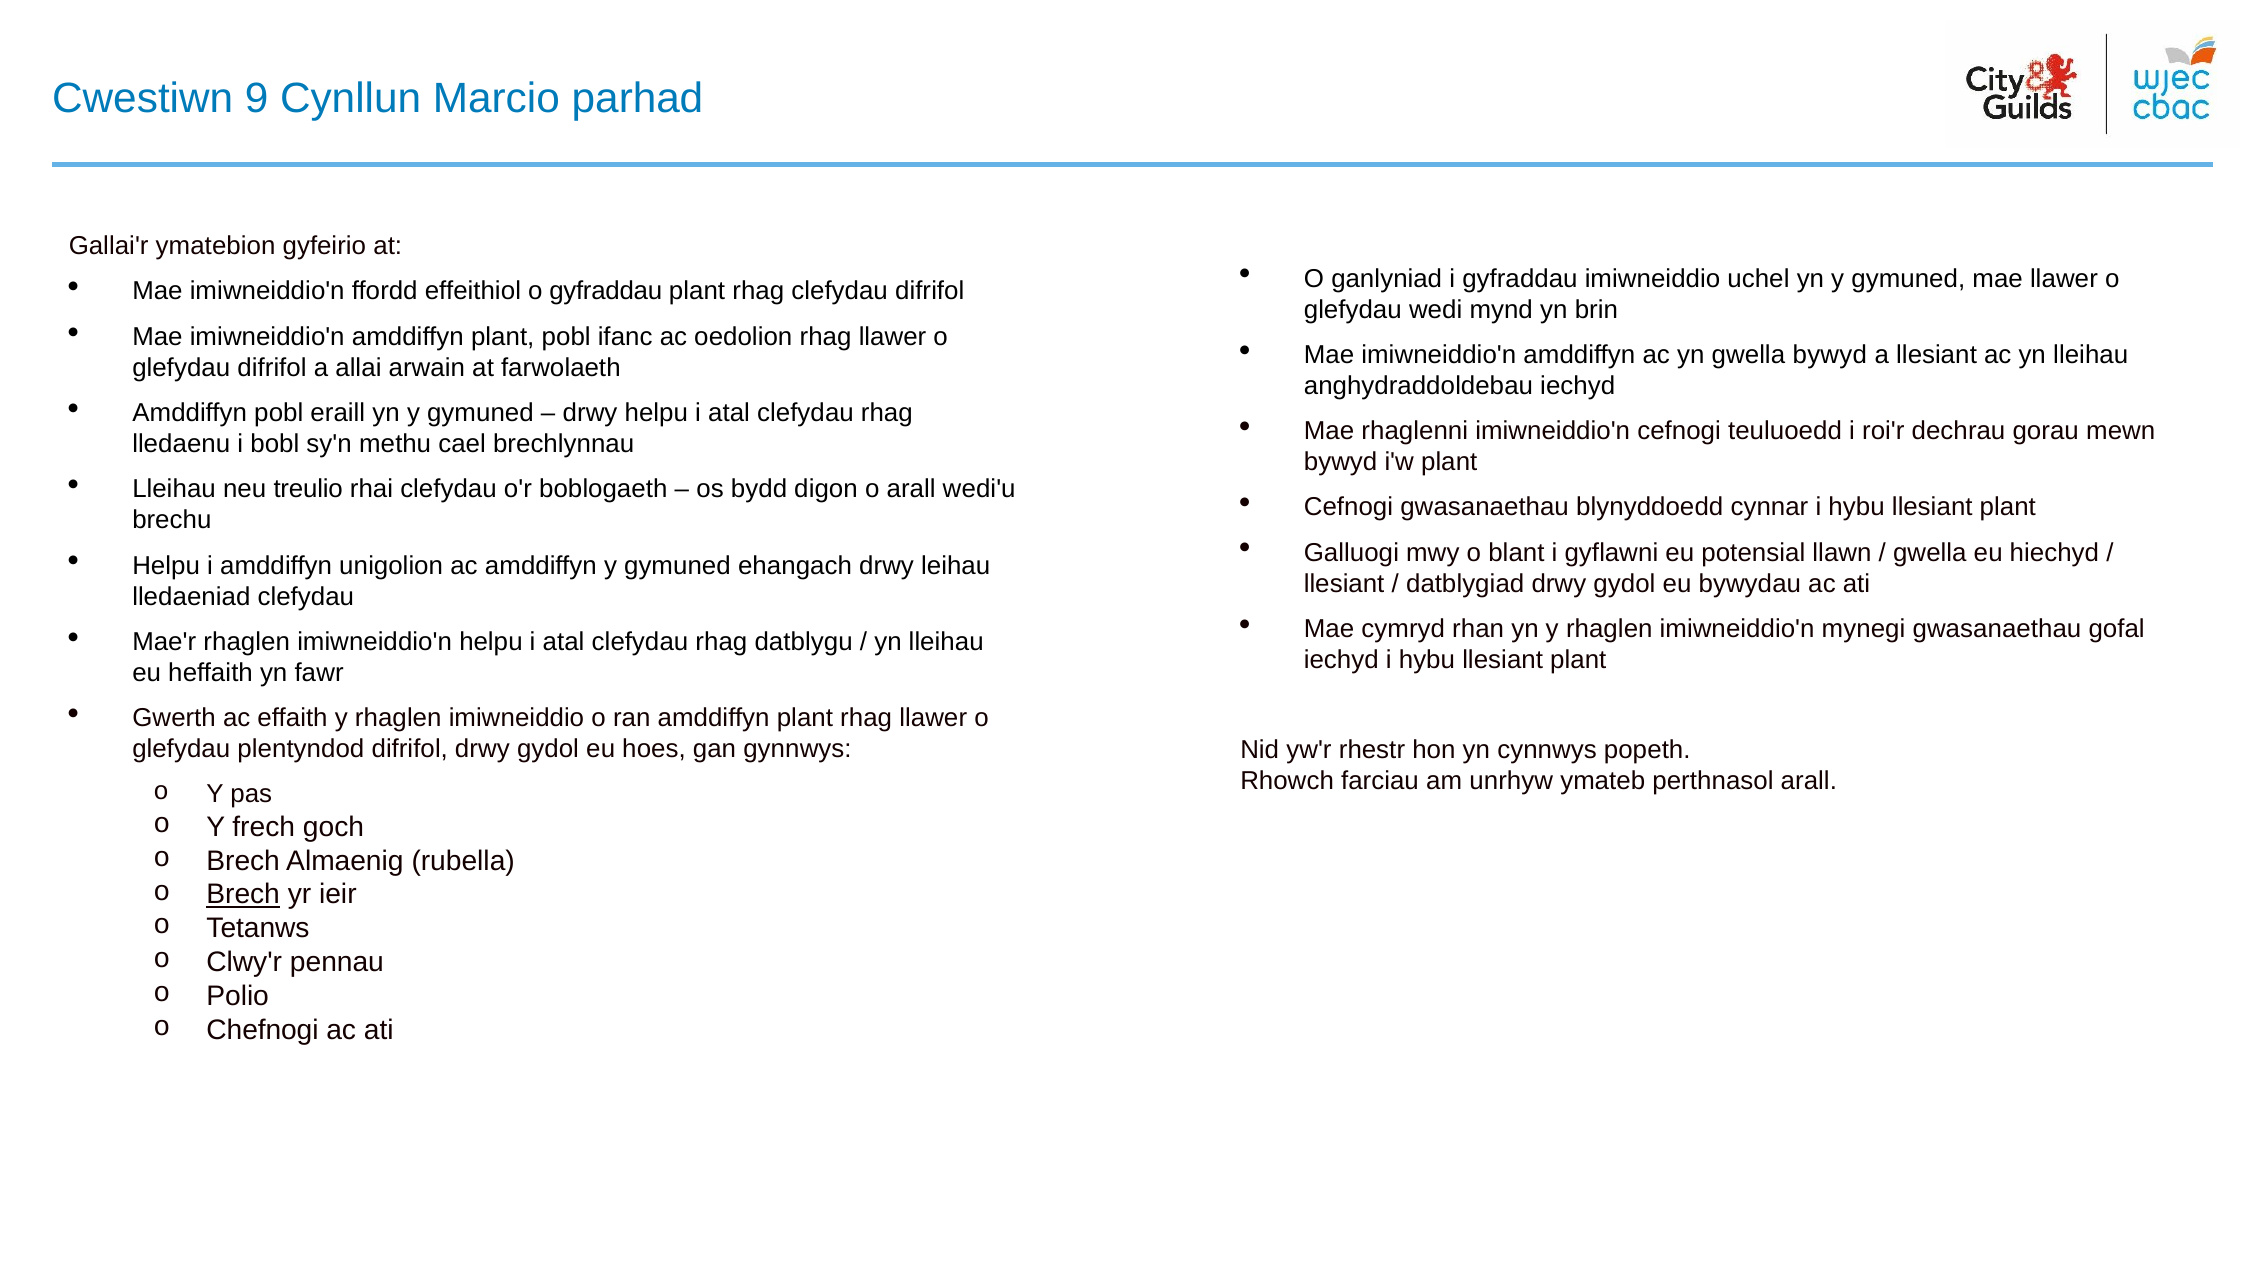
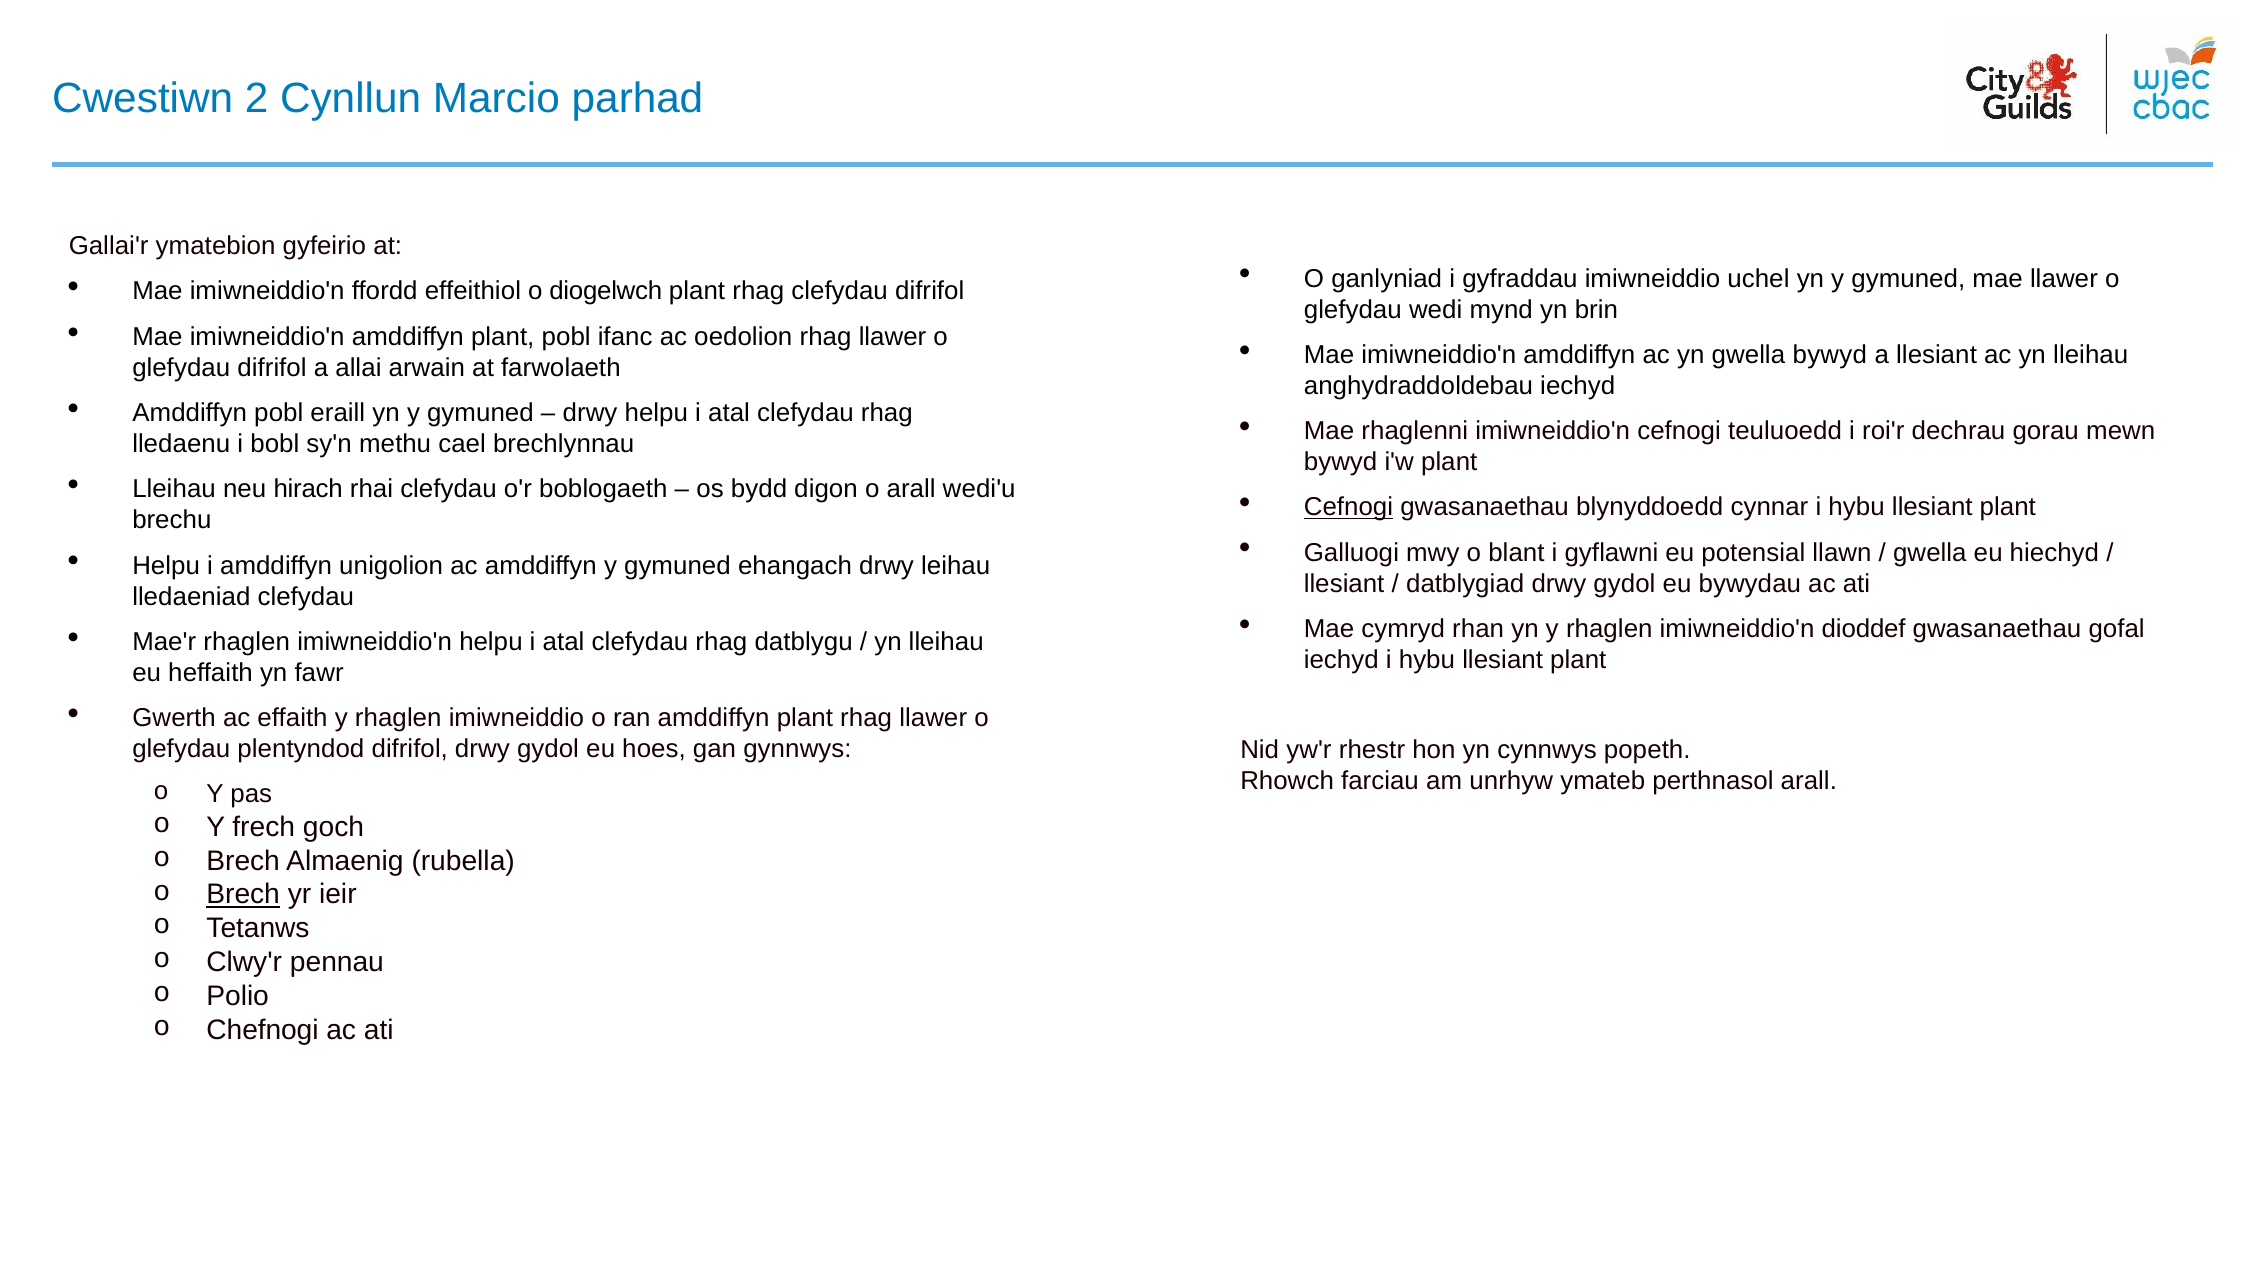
9: 9 -> 2
o gyfraddau: gyfraddau -> diogelwch
treulio: treulio -> hirach
Cefnogi at (1348, 507) underline: none -> present
mynegi: mynegi -> dioddef
